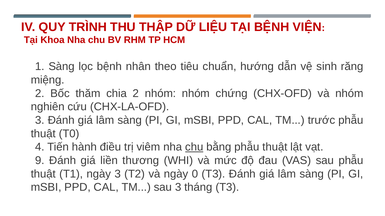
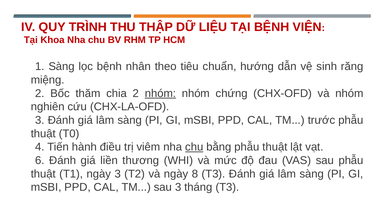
nhóm at (160, 94) underline: none -> present
9: 9 -> 6
0: 0 -> 8
